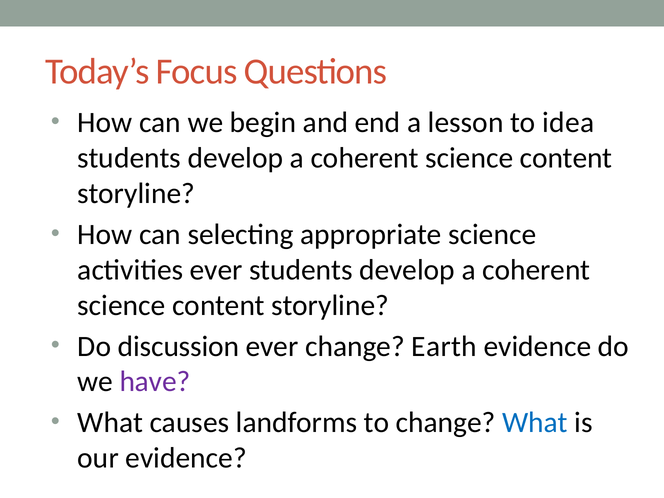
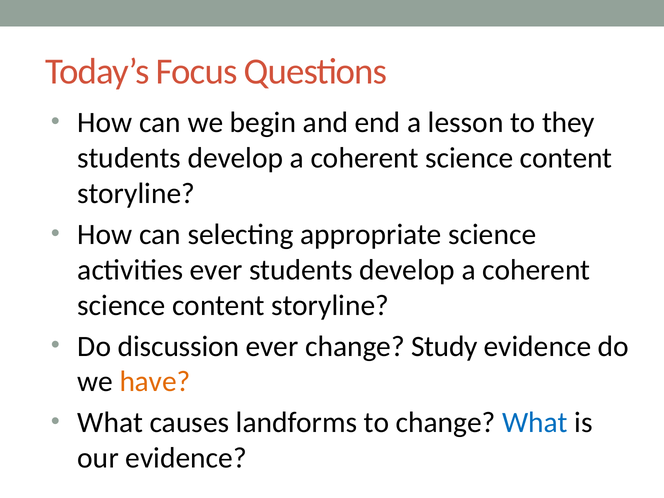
idea: idea -> they
Earth: Earth -> Study
have colour: purple -> orange
